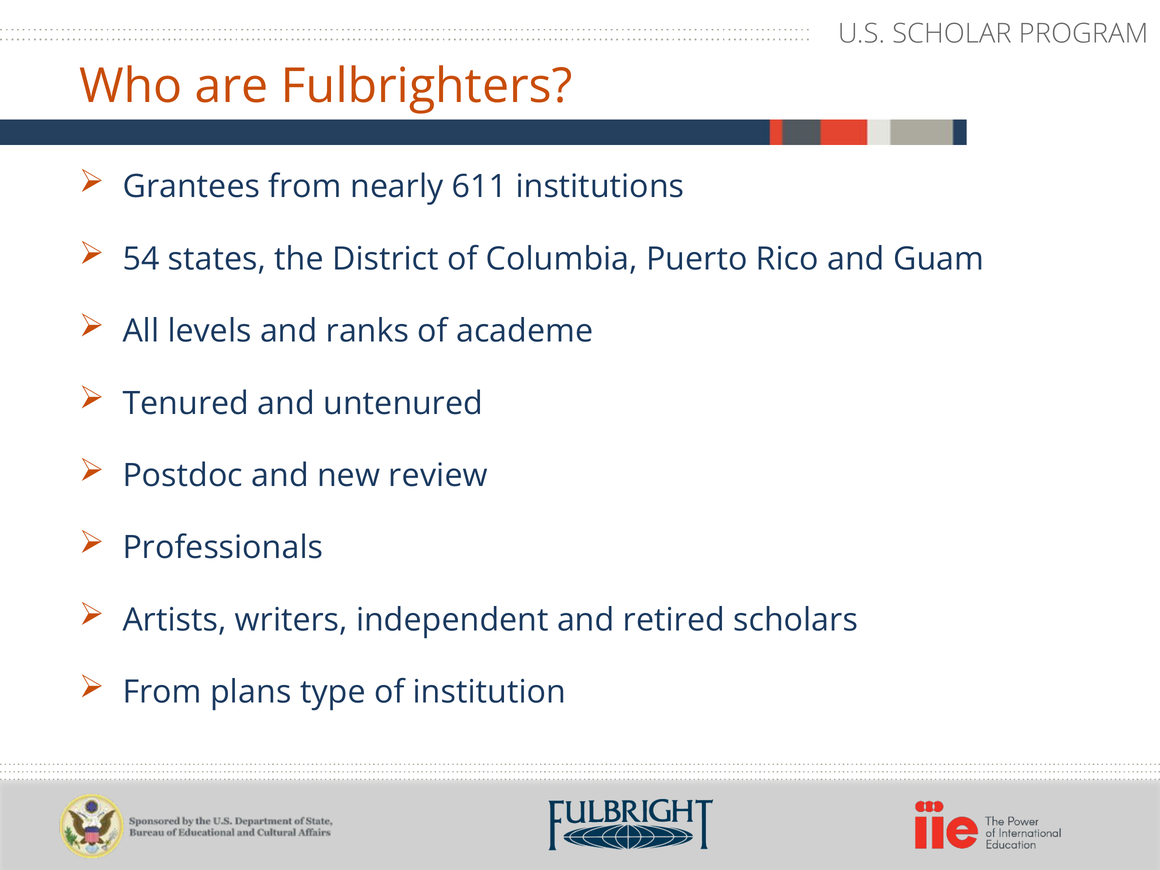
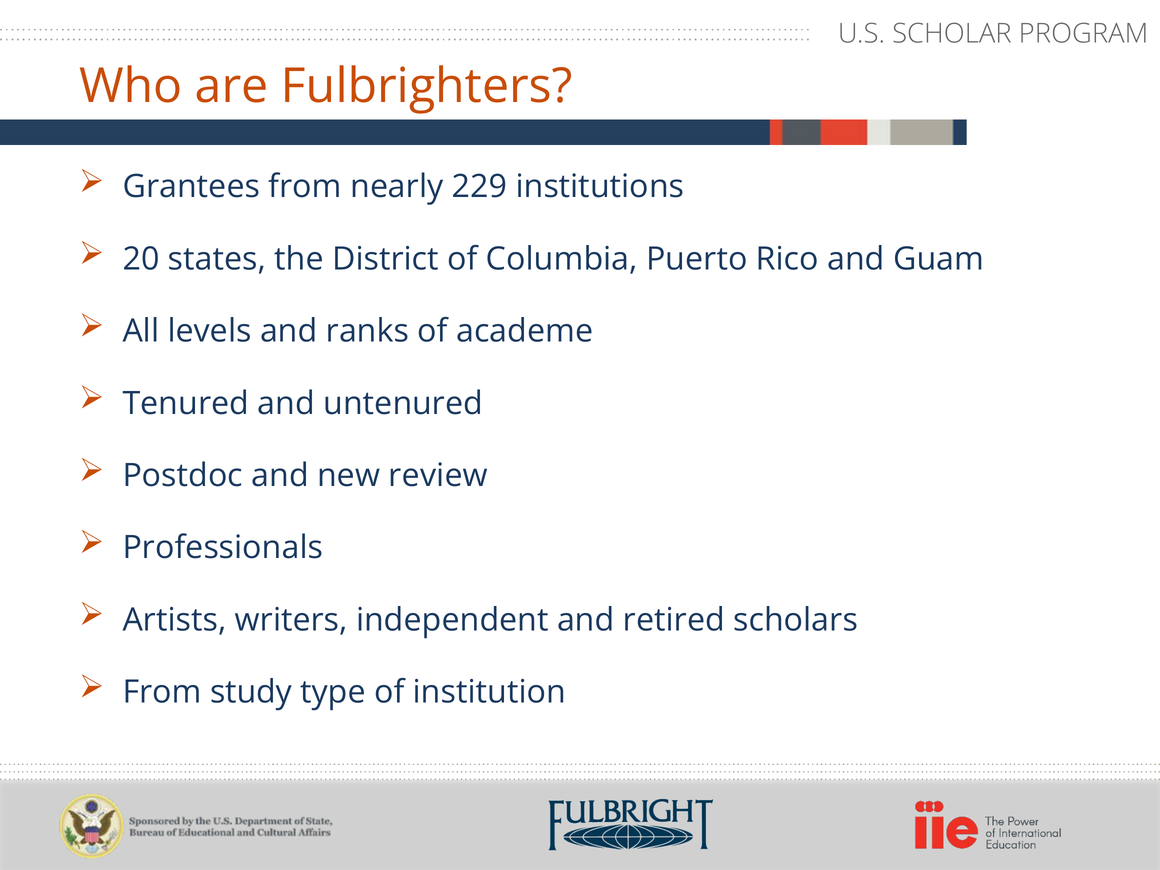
611: 611 -> 229
54: 54 -> 20
plans: plans -> study
